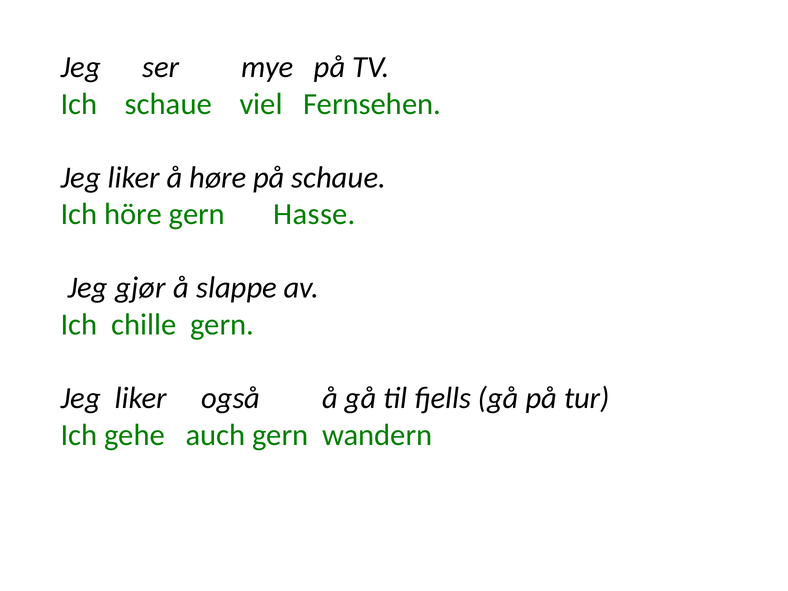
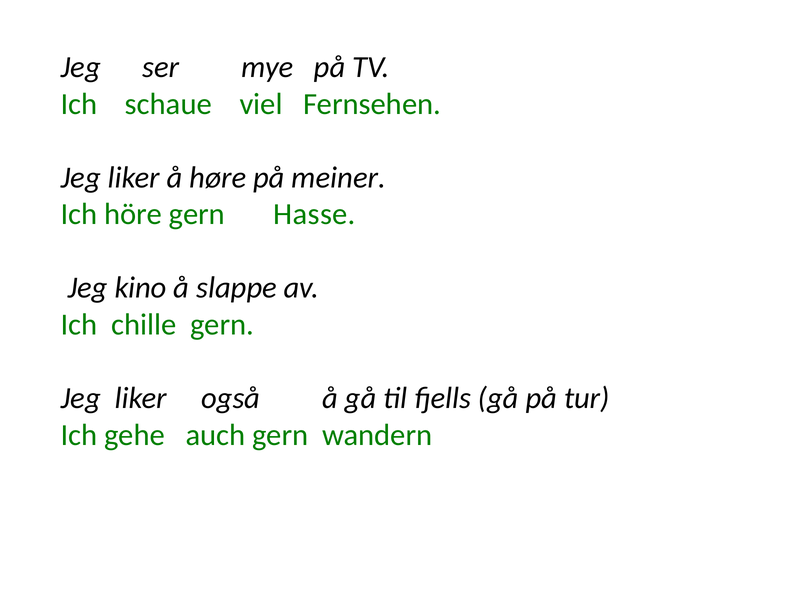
på schaue: schaue -> meiner
gjør: gjør -> kino
